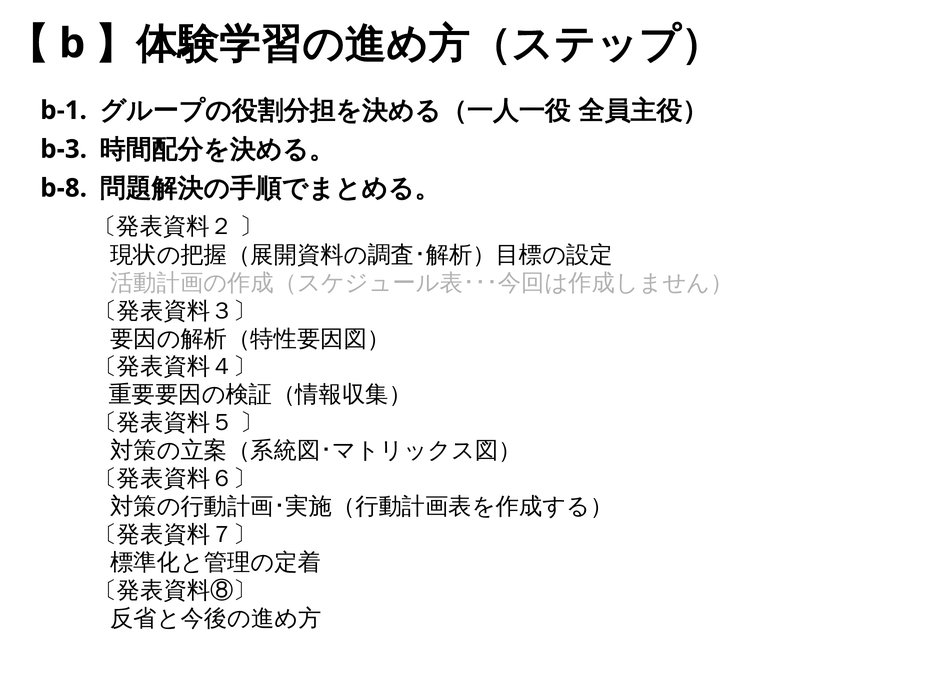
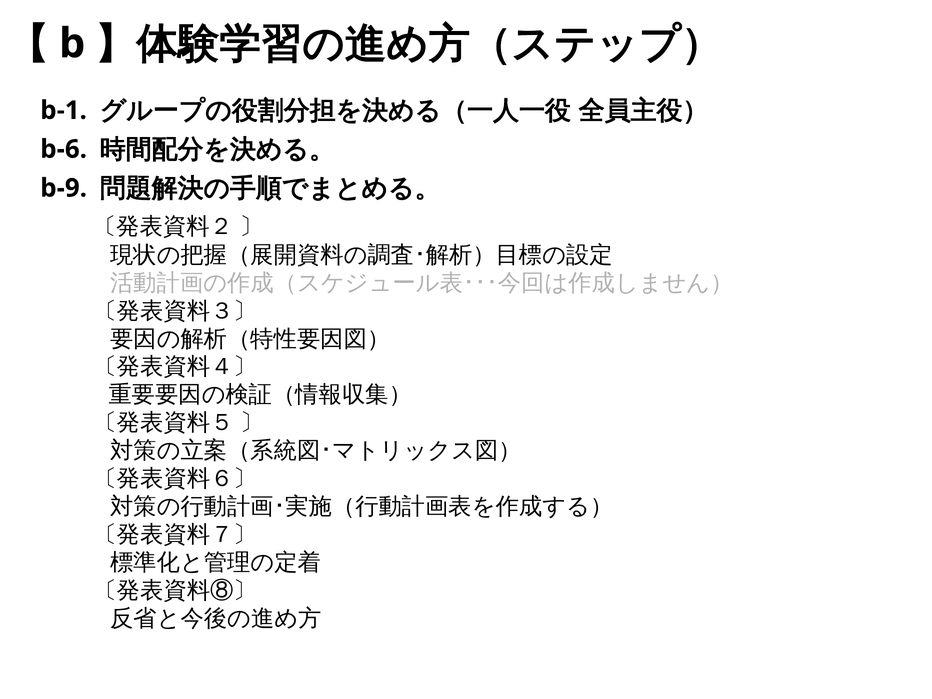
b-3: b-3 -> b-6
b-8: b-8 -> b-9
